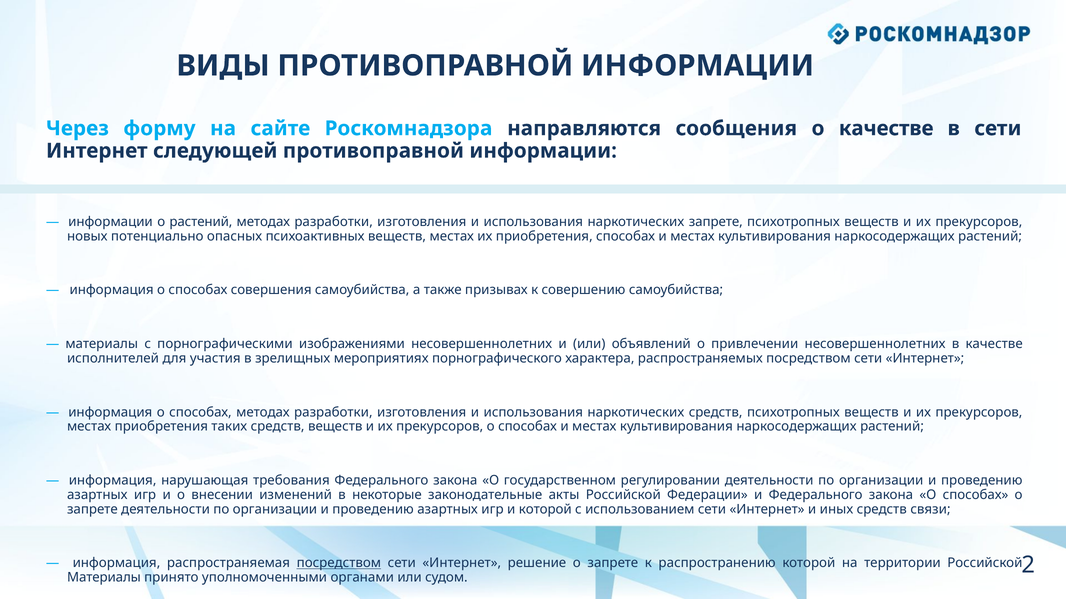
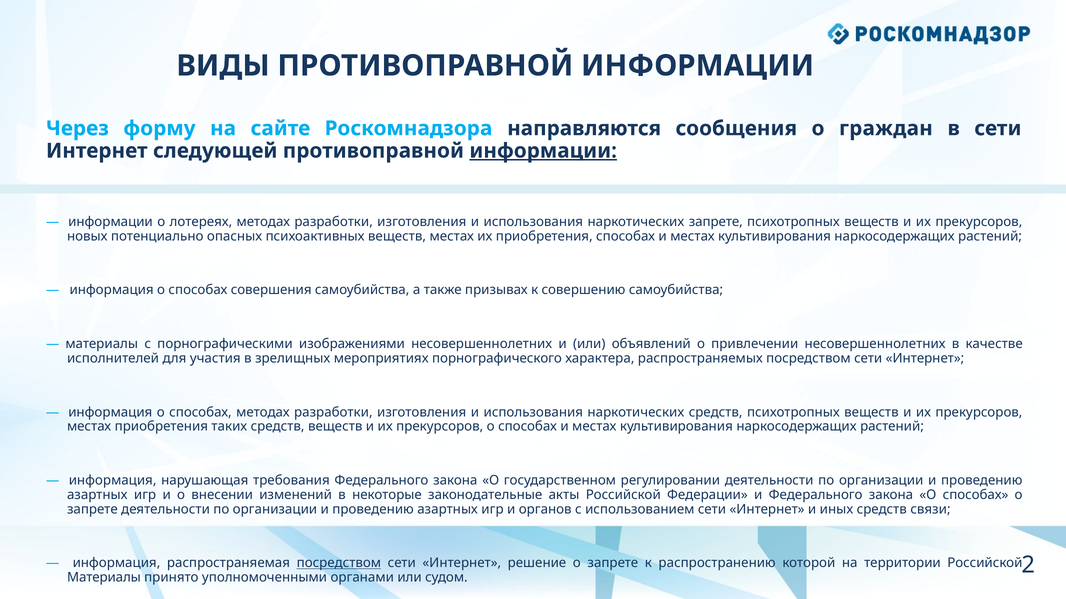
о качестве: качестве -> граждан
информации at (543, 151) underline: none -> present
о растений: растений -> лотереях
и которой: которой -> органов
